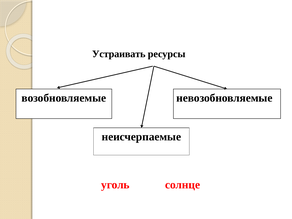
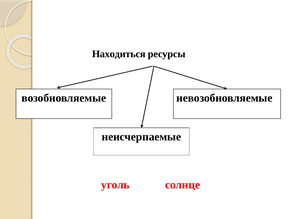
Устраивать: Устраивать -> Находиться
